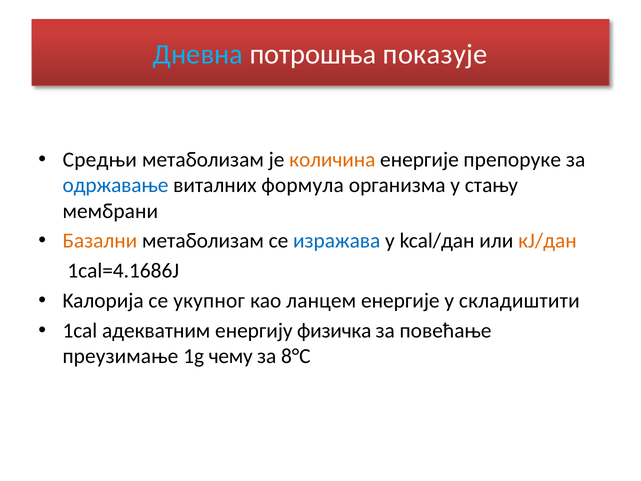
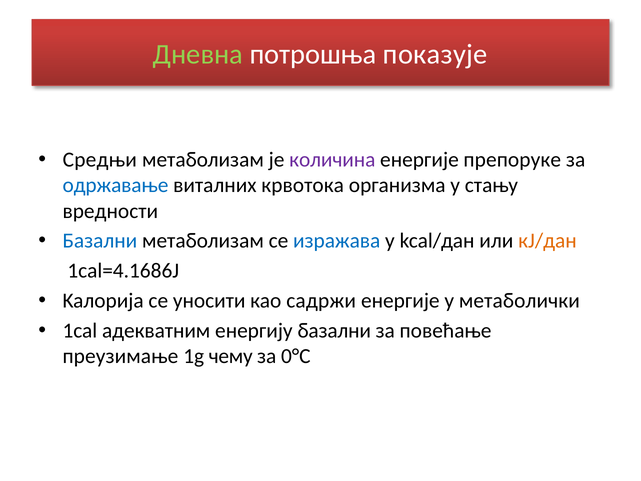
Дневна colour: light blue -> light green
количина colour: orange -> purple
формула: формула -> крвотока
мембрани: мембрани -> вредности
Базални at (100, 241) colour: orange -> blue
укупног: укупног -> уносити
ланцем: ланцем -> садржи
складиштити: складиштити -> метаболички
енергију физичка: физичка -> базални
8°С: 8°С -> 0°С
